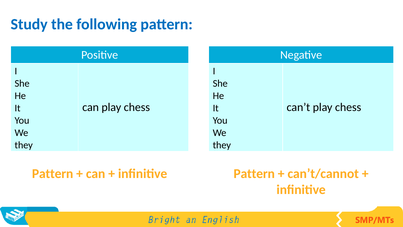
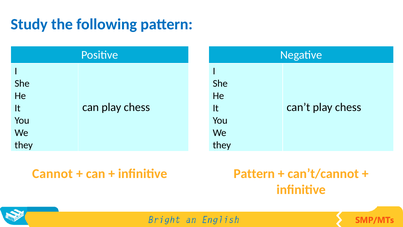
Pattern at (53, 173): Pattern -> Cannot
